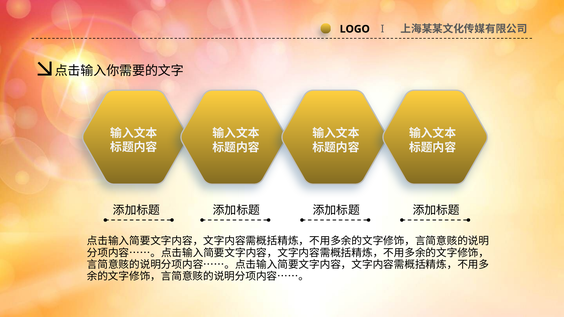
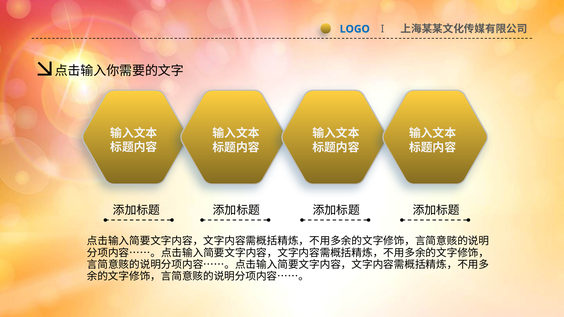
LOGO colour: black -> blue
